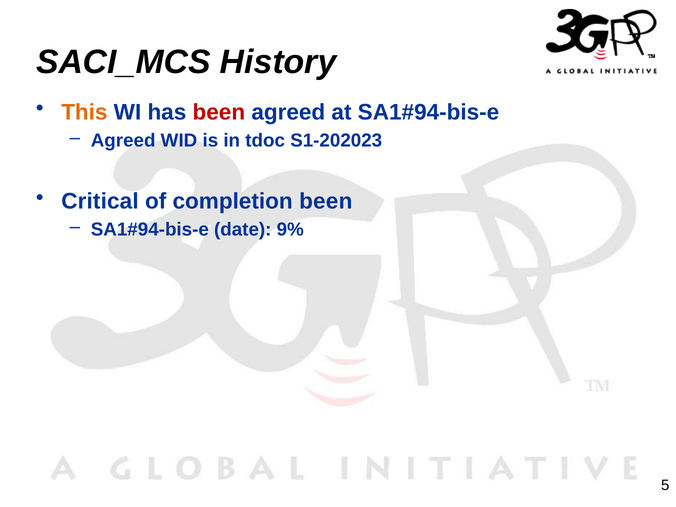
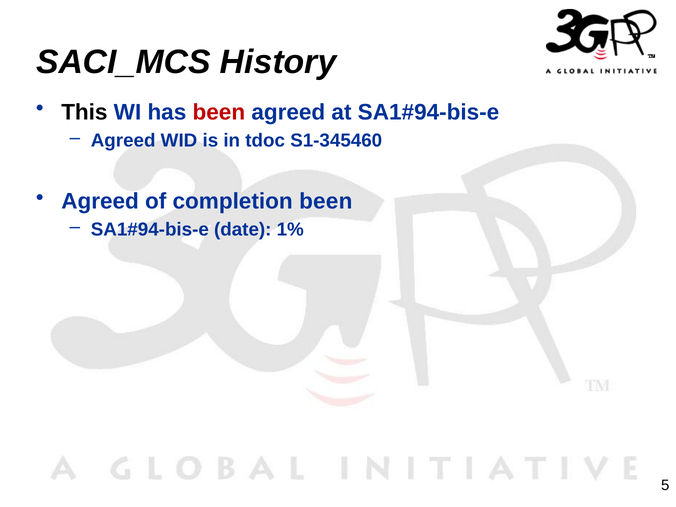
This colour: orange -> black
S1-202023: S1-202023 -> S1-345460
Critical at (100, 202): Critical -> Agreed
9%: 9% -> 1%
